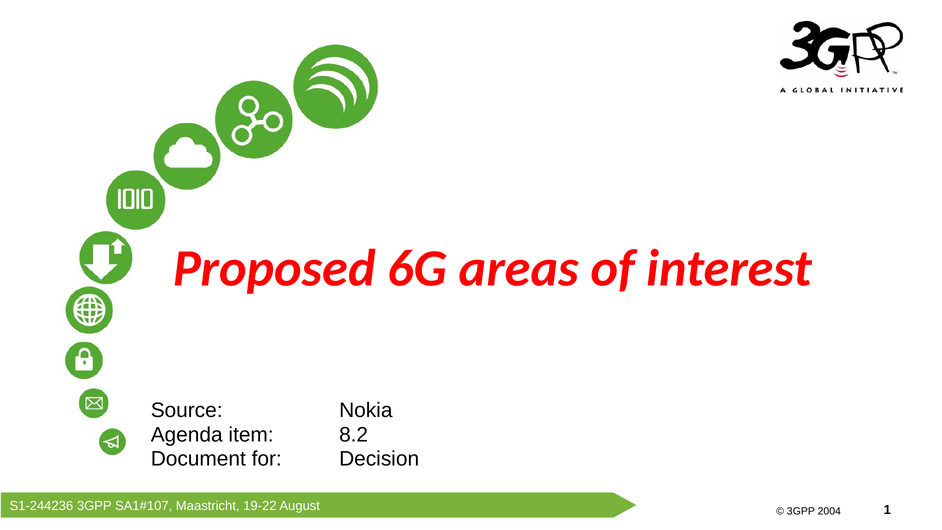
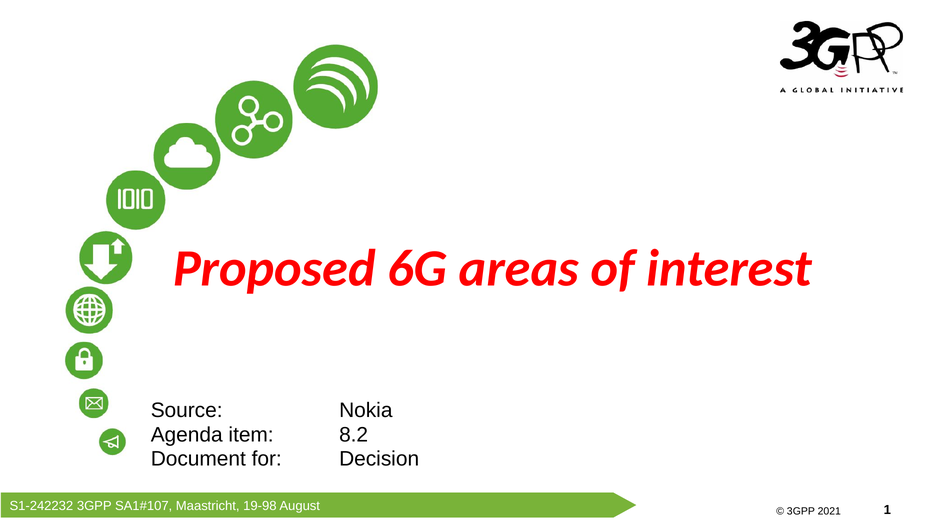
S1-244236: S1-244236 -> S1-242232
19-22: 19-22 -> 19-98
2004: 2004 -> 2021
